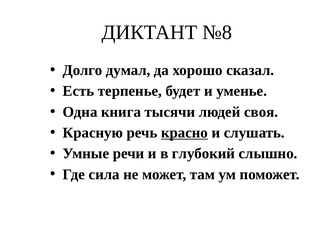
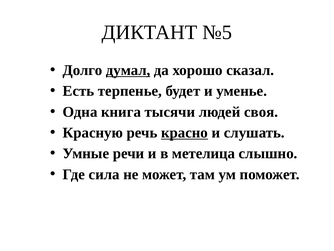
№8: №8 -> №5
думал underline: none -> present
глубокий: глубокий -> метелица
